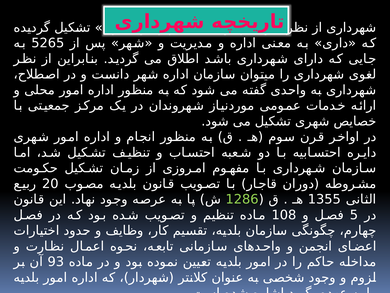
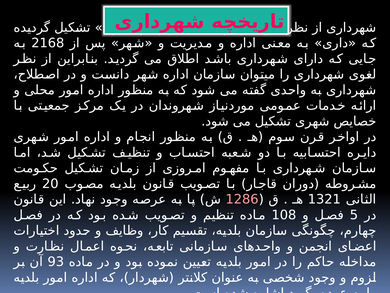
5265: 5265 -> 2168
1286 colour: light green -> pink
1355: 1355 -> 1321
